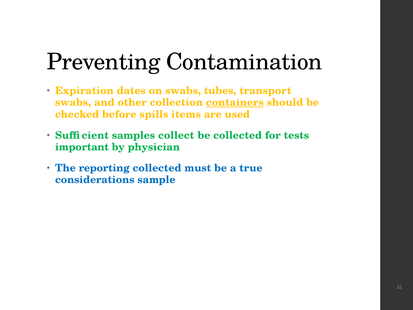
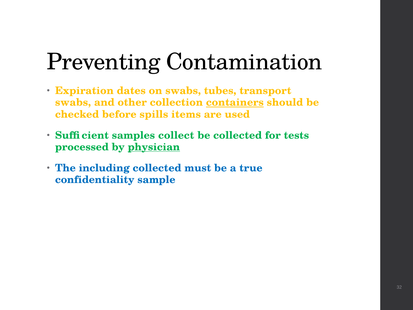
important: important -> processed
physician underline: none -> present
reporting: reporting -> including
considerations: considerations -> confidentiality
